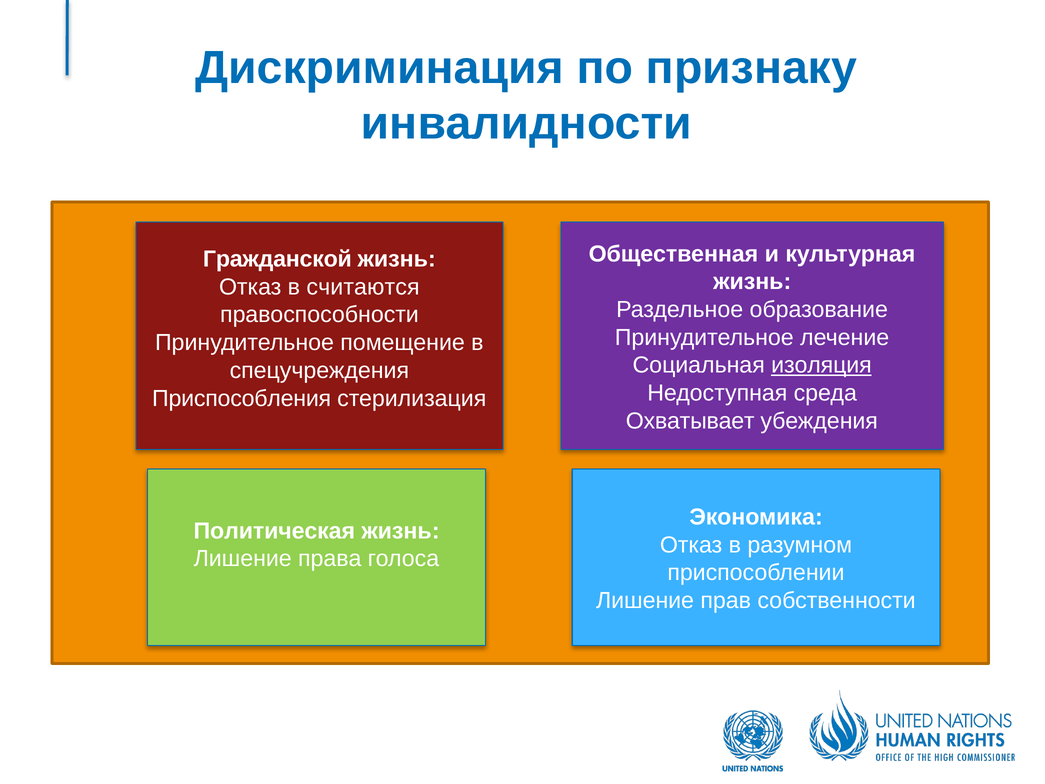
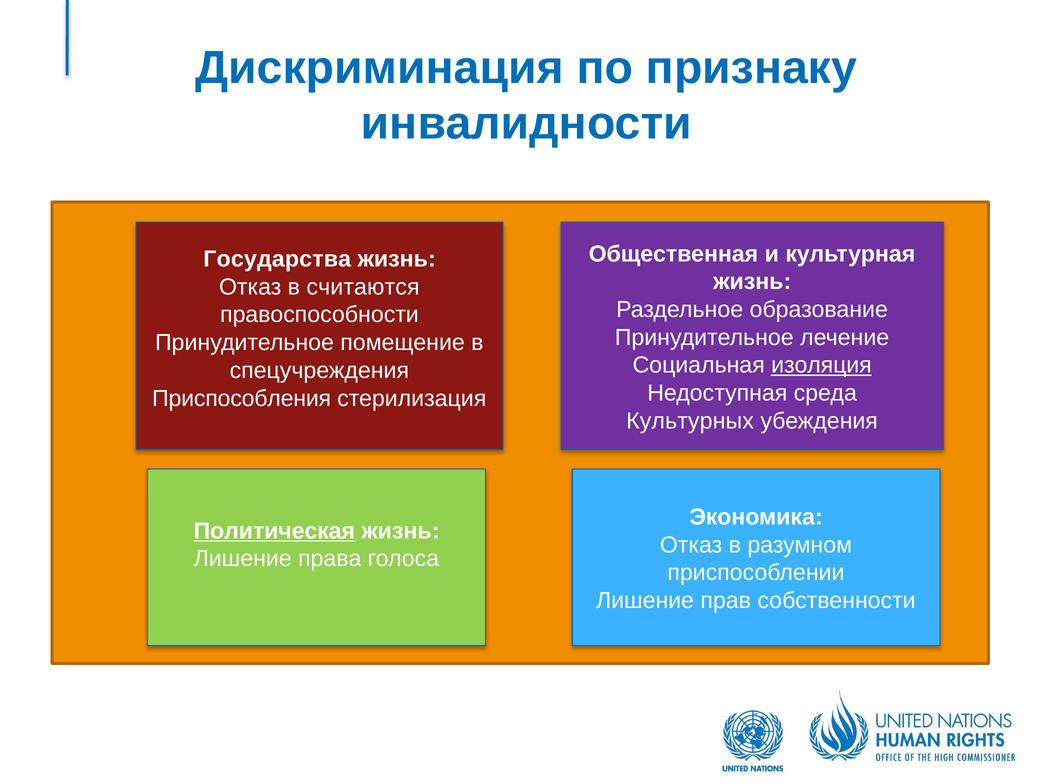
Гражданской: Гражданской -> Государства
Охватывает: Охватывает -> Культурных
Политическая underline: none -> present
